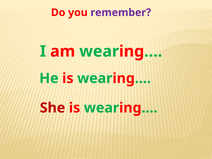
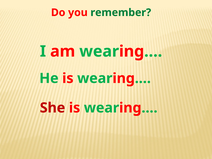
remember colour: purple -> green
